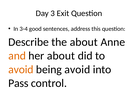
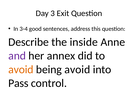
the about: about -> inside
and colour: orange -> purple
her about: about -> annex
